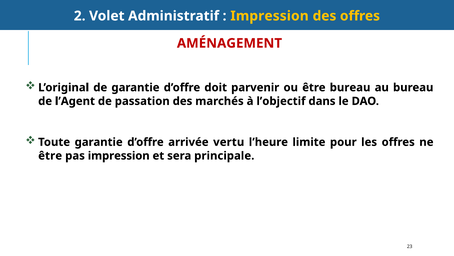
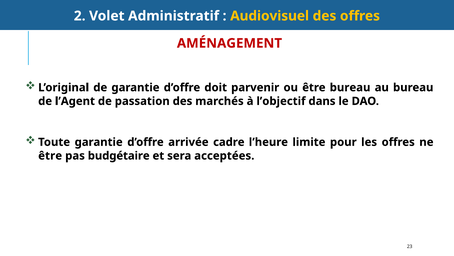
Impression at (270, 16): Impression -> Audiovisuel
vertu: vertu -> cadre
pas impression: impression -> budgétaire
principale: principale -> acceptées
